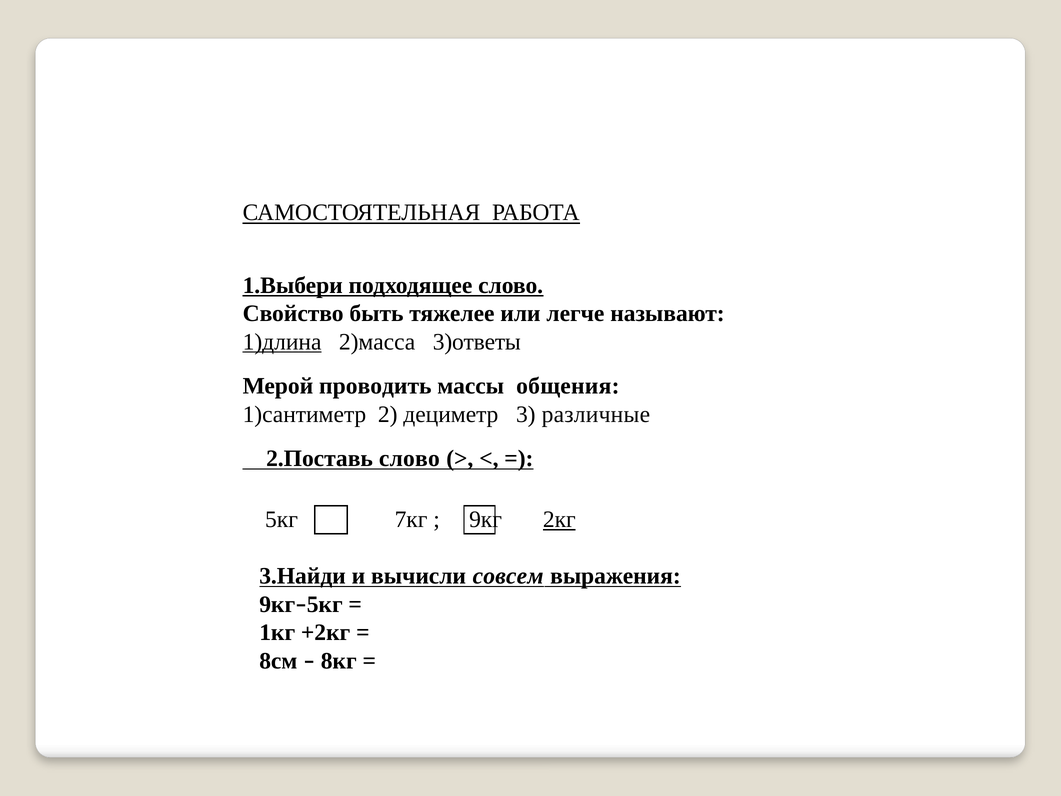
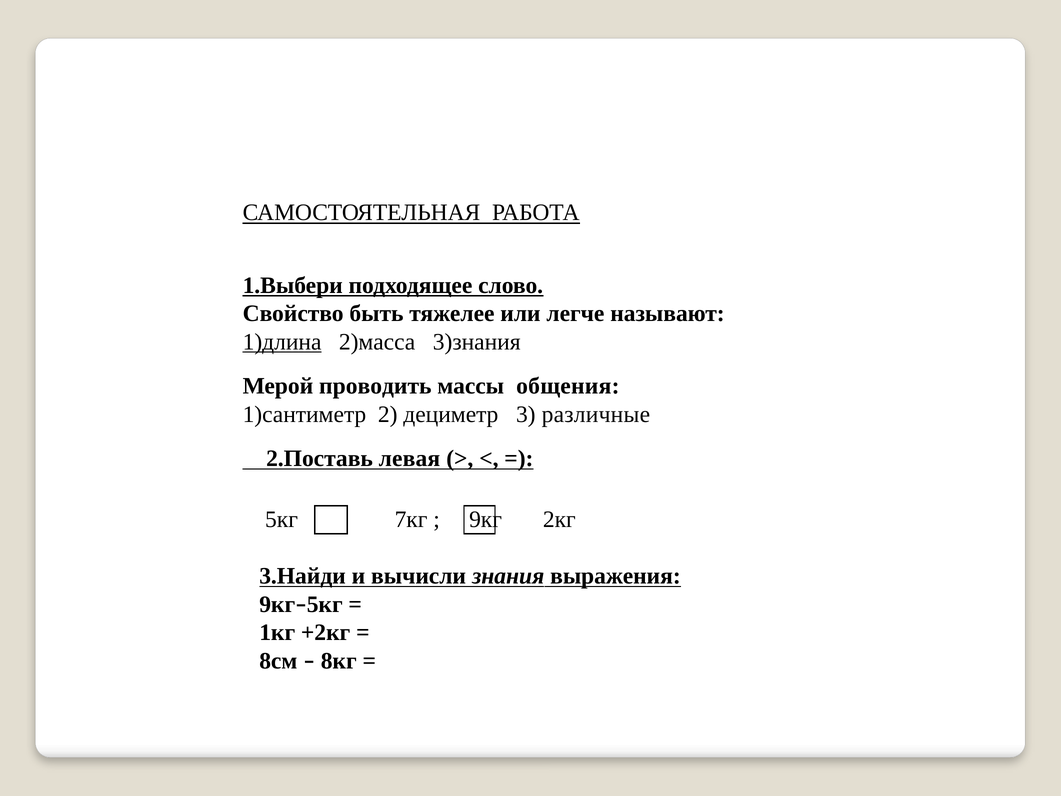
3)ответы: 3)ответы -> 3)знания
2.Поставь слово: слово -> левая
2кг underline: present -> none
совсем: совсем -> знания
